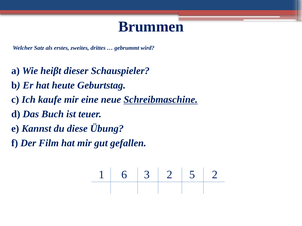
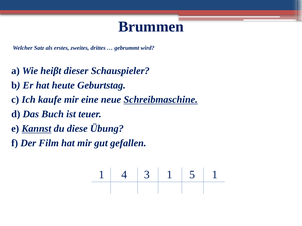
Kannst underline: none -> present
6: 6 -> 4
3 2: 2 -> 1
5 2: 2 -> 1
